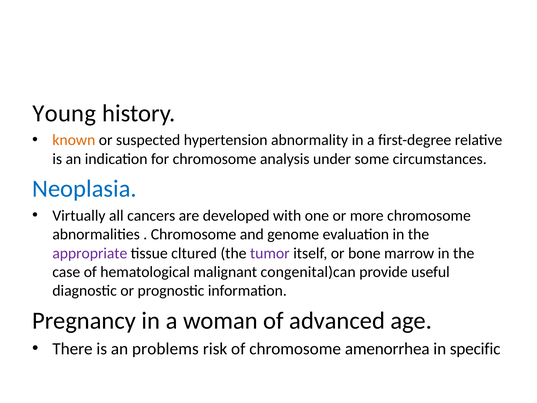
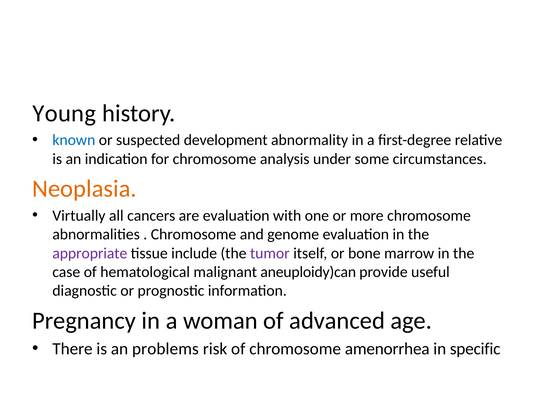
known colour: orange -> blue
hypertension: hypertension -> development
Neoplasia colour: blue -> orange
are developed: developed -> evaluation
cltured: cltured -> include
congenital)can: congenital)can -> aneuploidy)can
